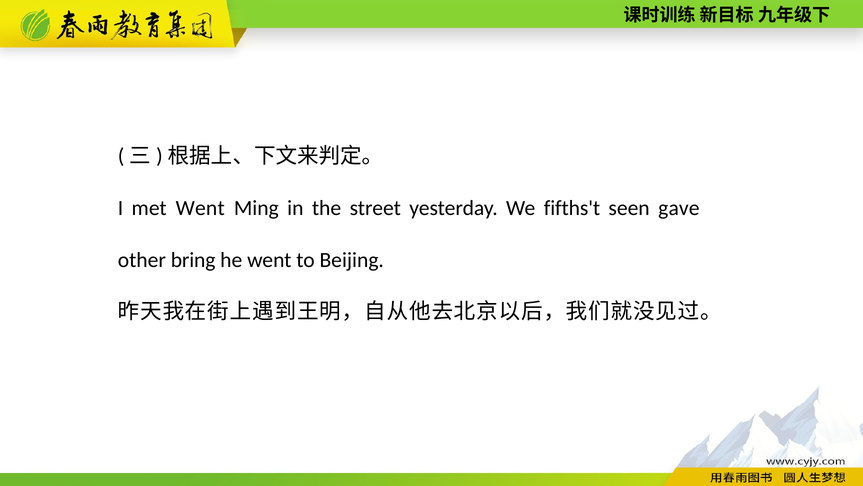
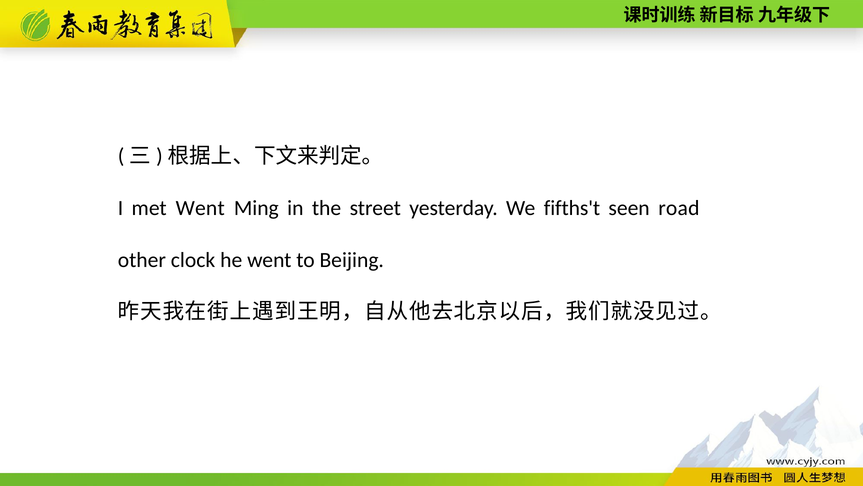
gave: gave -> road
bring: bring -> clock
